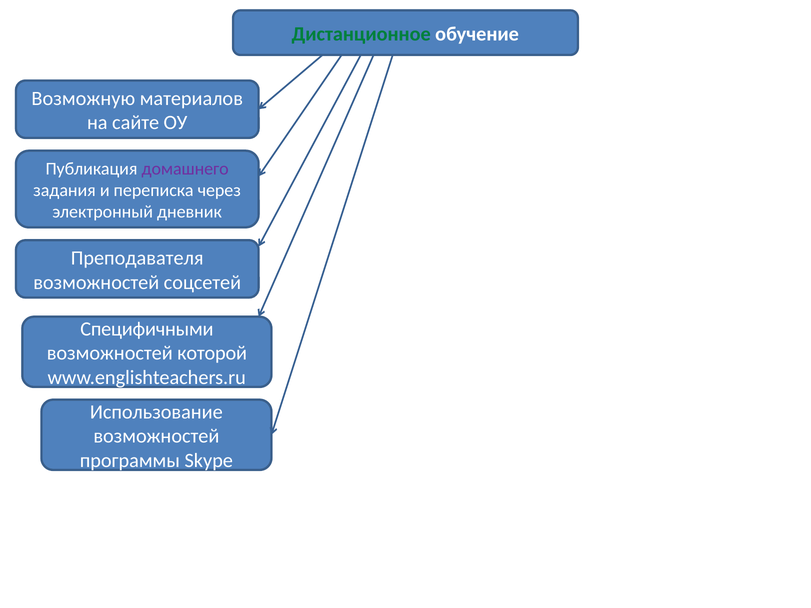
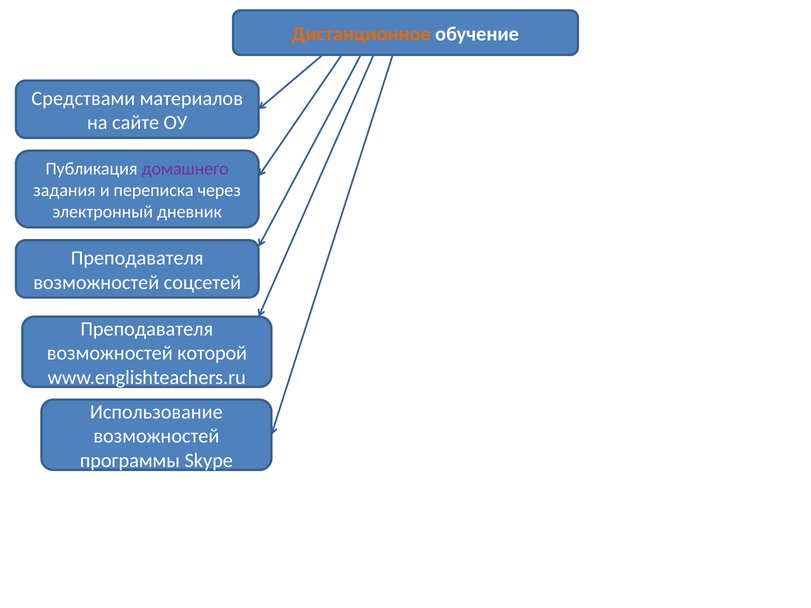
Дистанционное colour: green -> orange
Возможную: Возможную -> Средствами
Специфичными at (147, 329): Специфичными -> Преподавателя
